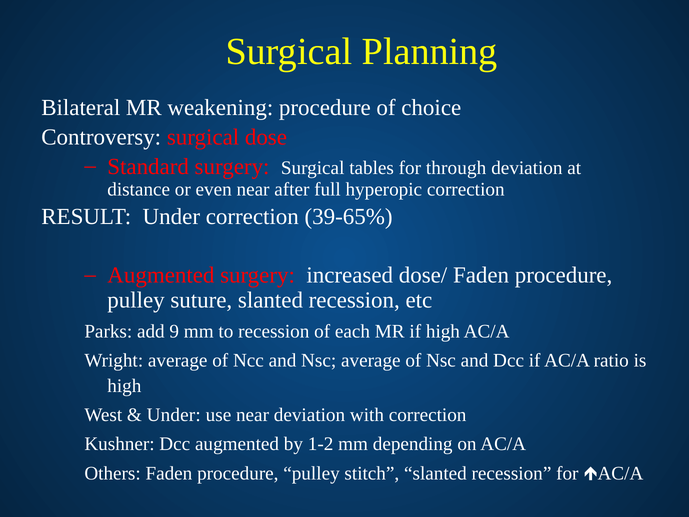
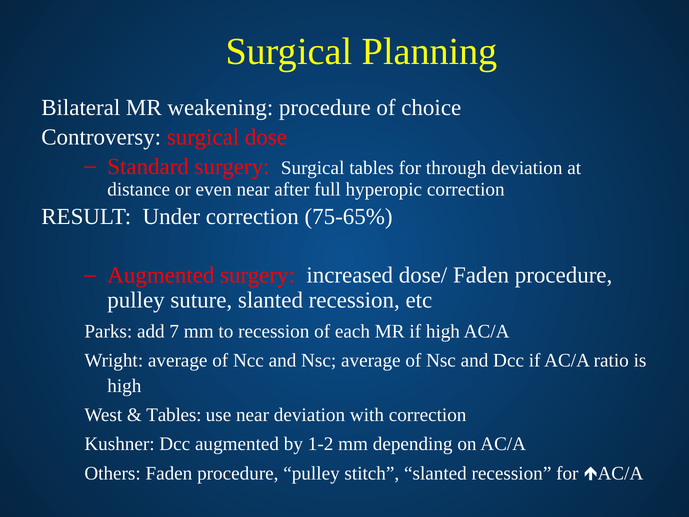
39-65%: 39-65% -> 75-65%
9: 9 -> 7
Under at (174, 415): Under -> Tables
